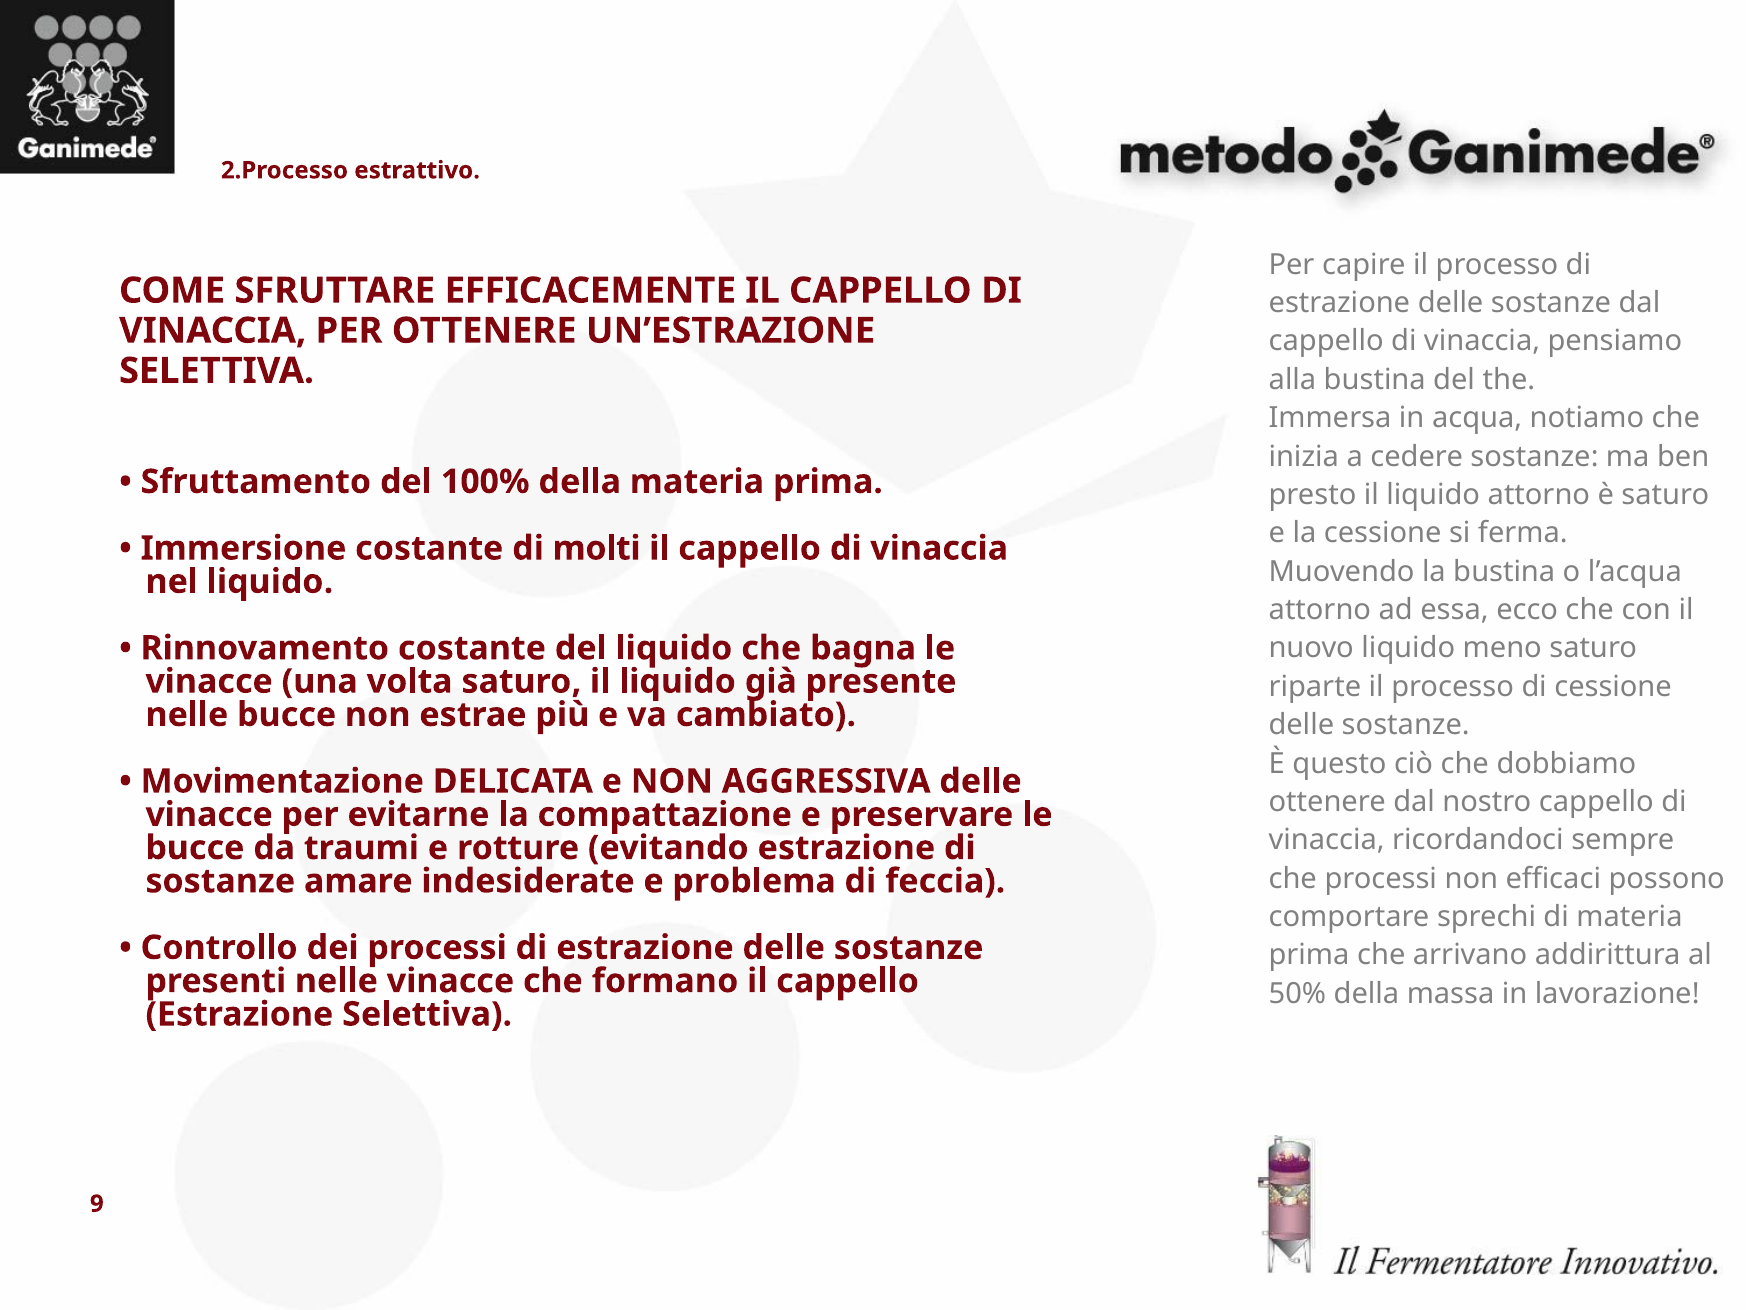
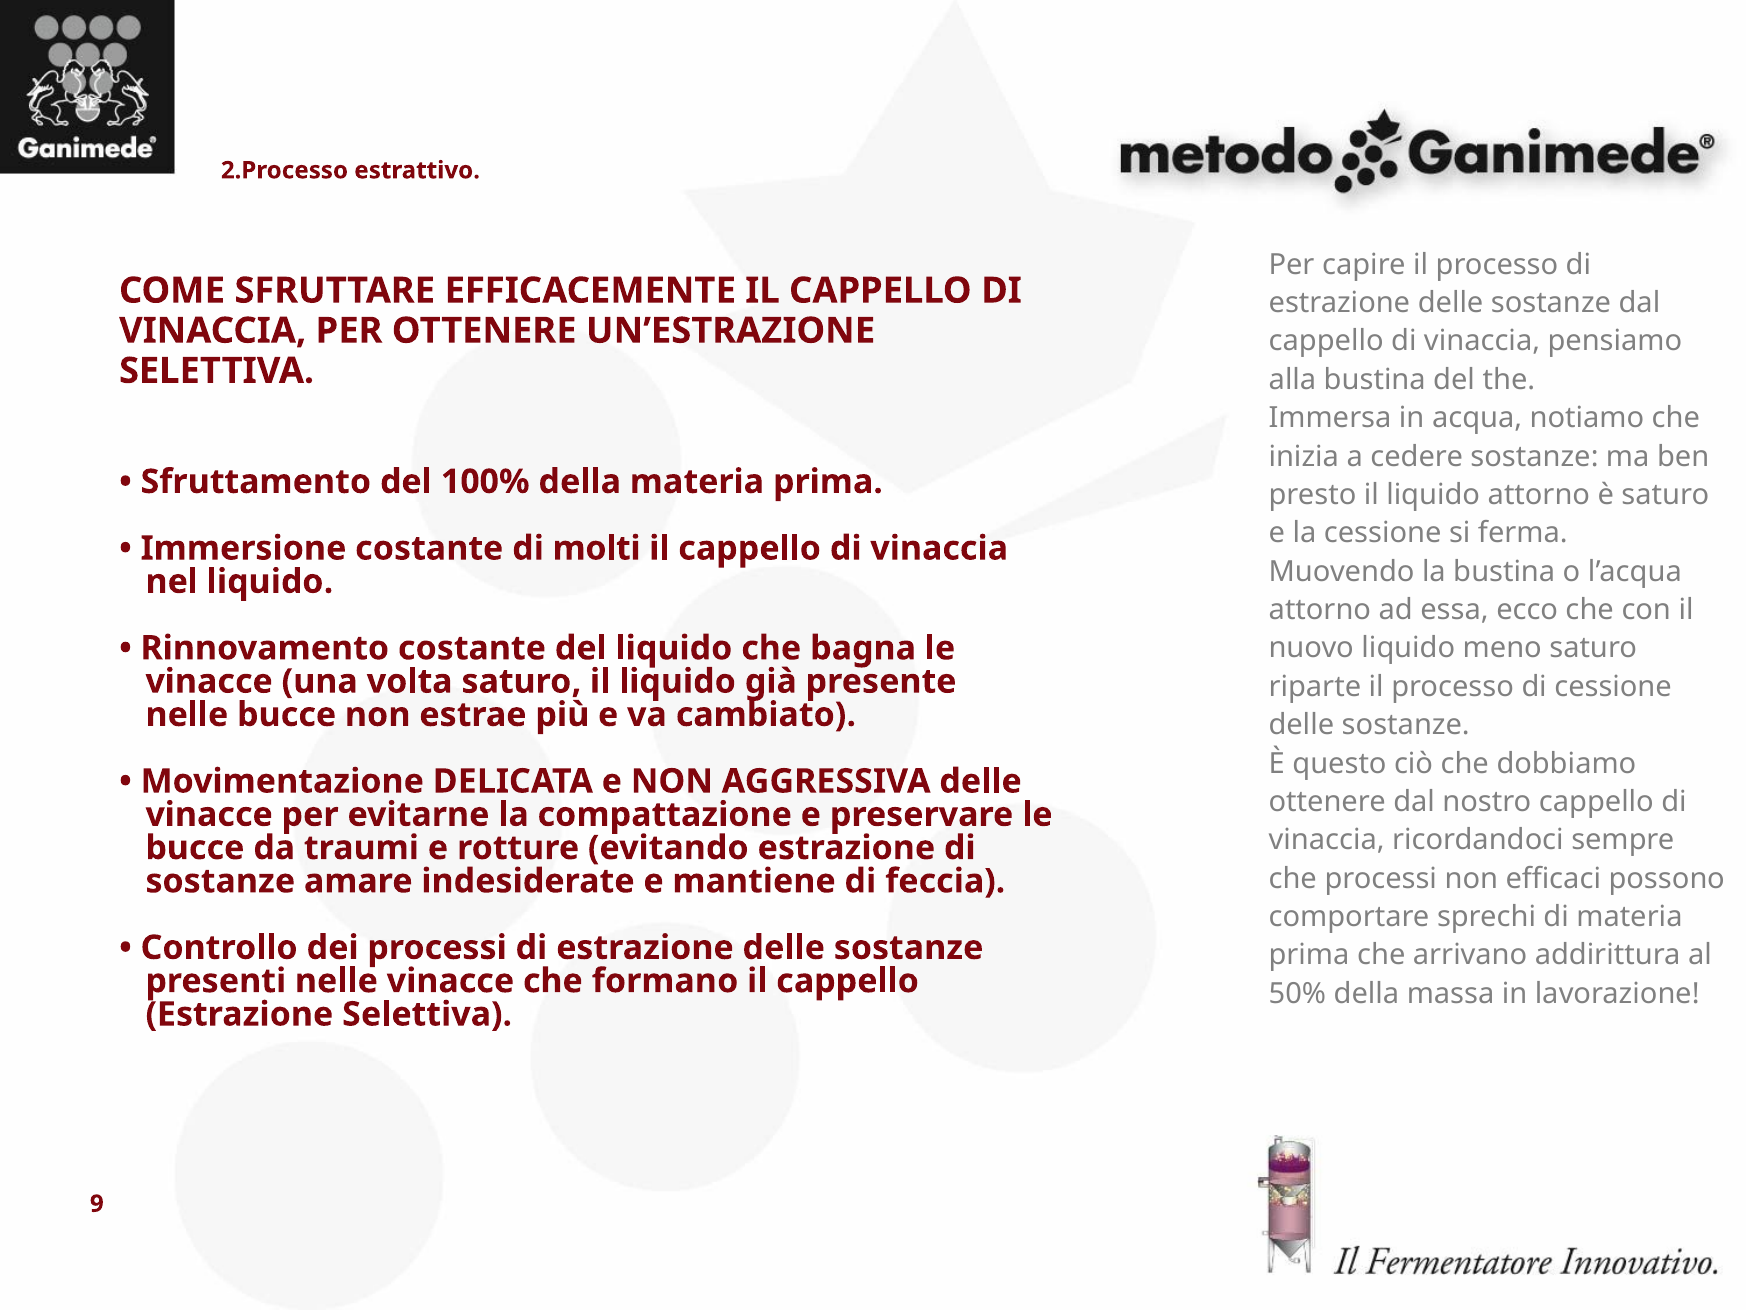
problema: problema -> mantiene
